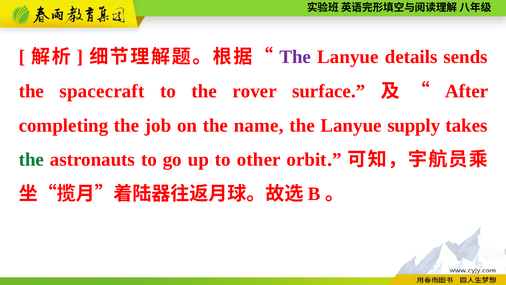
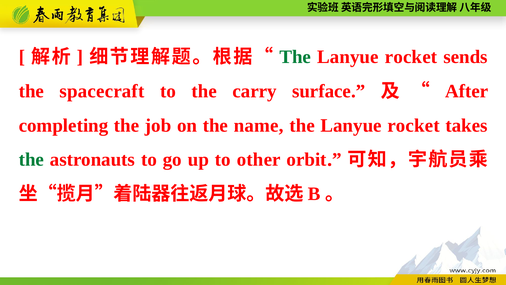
The at (295, 57) colour: purple -> green
details at (411, 57): details -> rocket
rover: rover -> carry
supply at (414, 125): supply -> rocket
